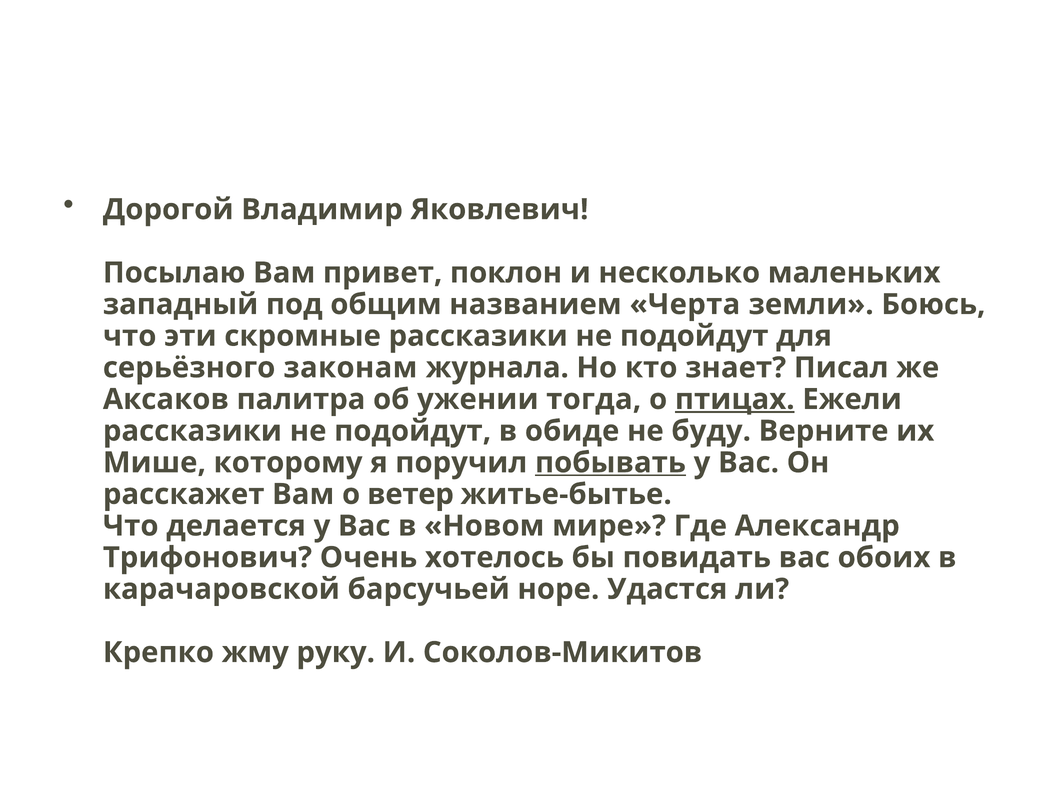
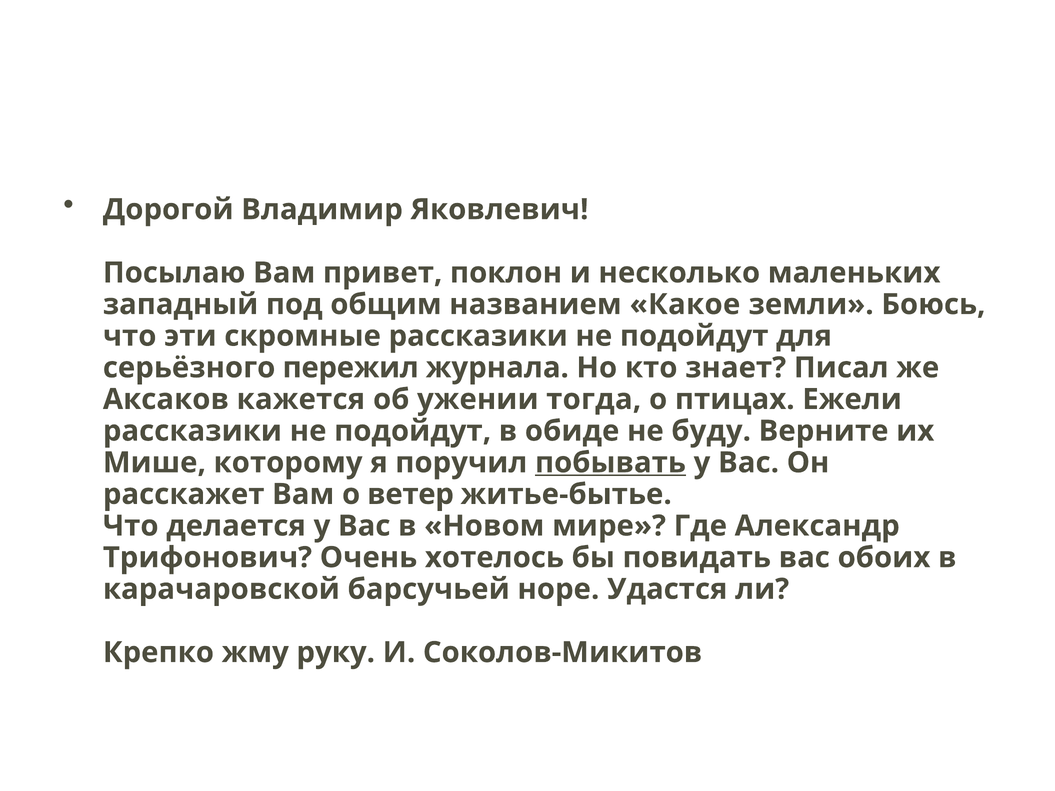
Черта: Черта -> Какое
законам: законам -> пережил
палитра: палитра -> кажется
птицах underline: present -> none
